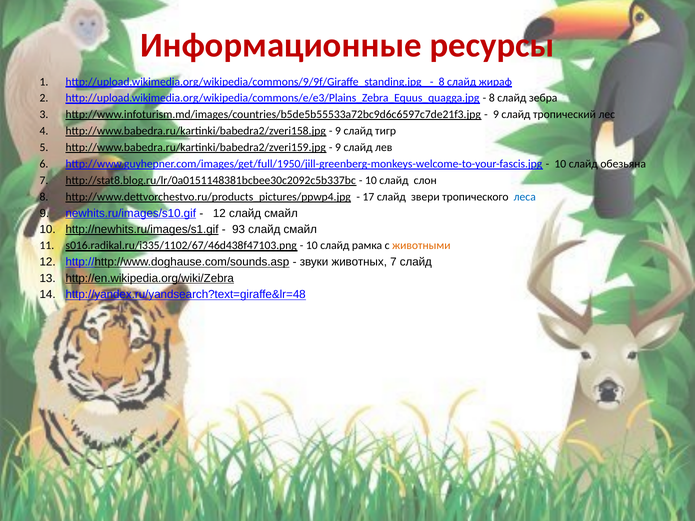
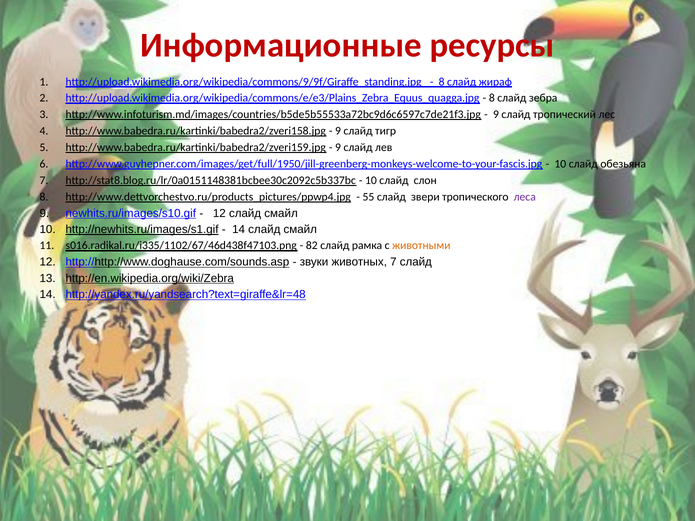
17: 17 -> 55
леса colour: blue -> purple
93 at (239, 230): 93 -> 14
10 at (312, 246): 10 -> 82
